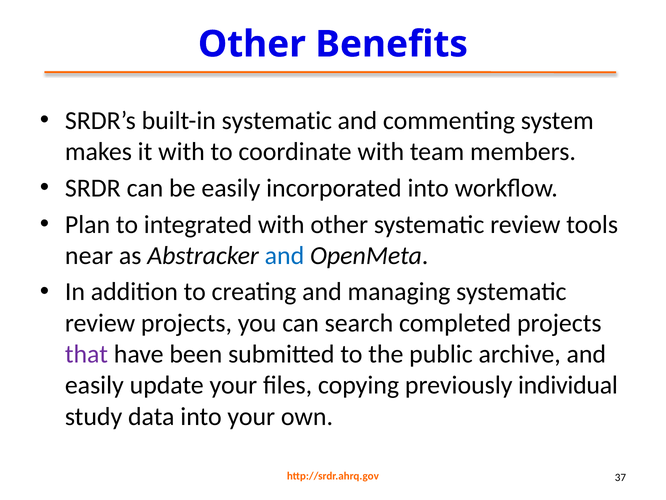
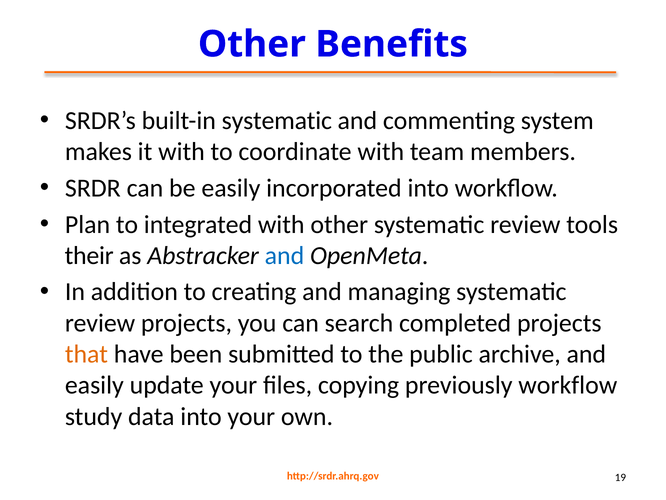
near: near -> their
that colour: purple -> orange
previously individual: individual -> workflow
37: 37 -> 19
